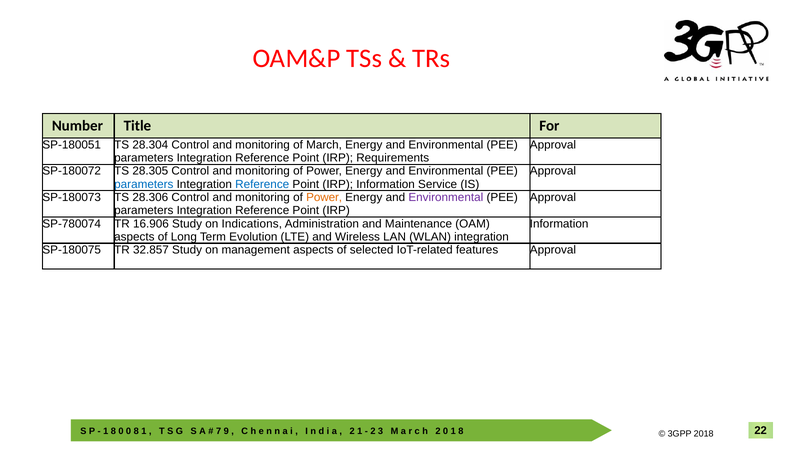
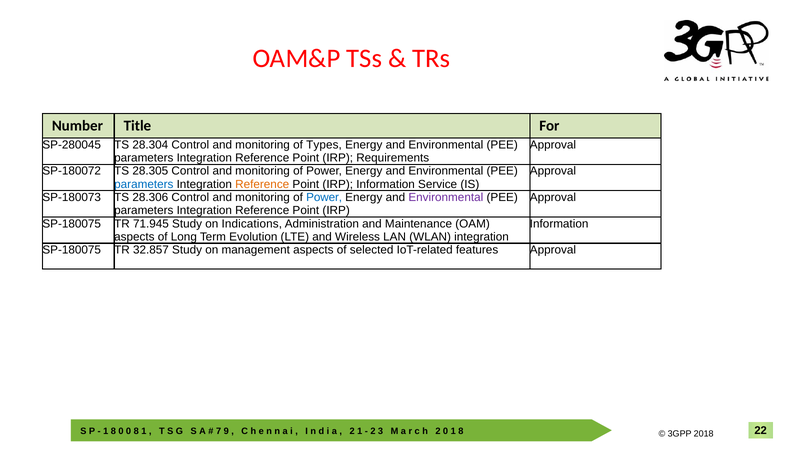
SP-180051: SP-180051 -> SP-280045
March: March -> Types
Reference at (262, 184) colour: blue -> orange
Power at (324, 197) colour: orange -> blue
SP-780074 at (72, 224): SP-780074 -> SP-180075
16.906: 16.906 -> 71.945
